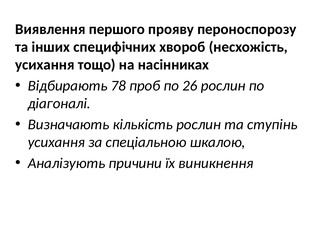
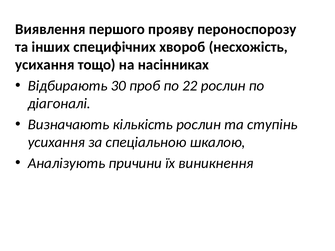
78: 78 -> 30
26: 26 -> 22
